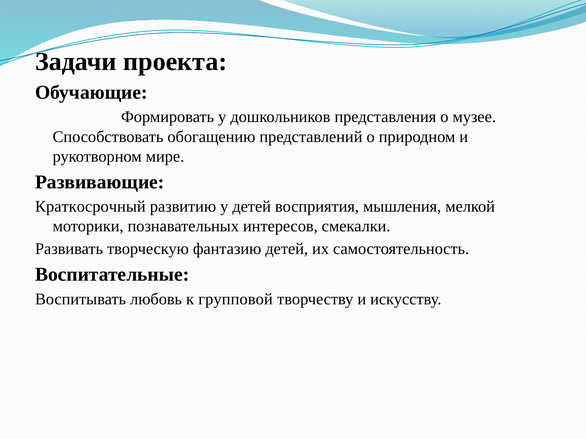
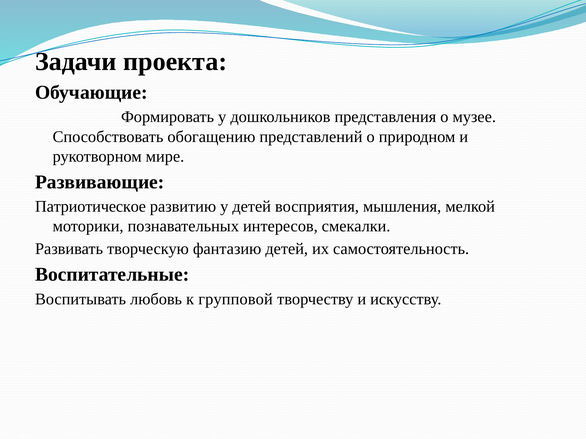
Краткосрочный: Краткосрочный -> Патриотическое
